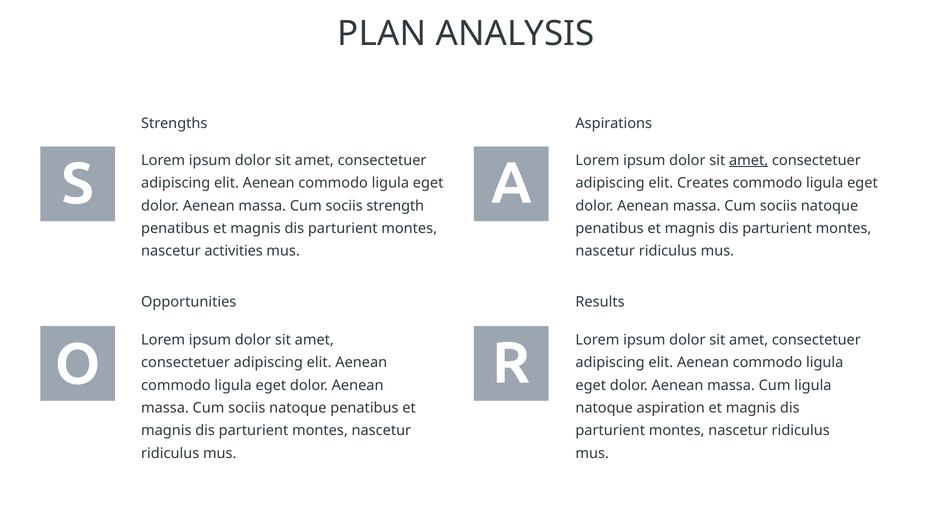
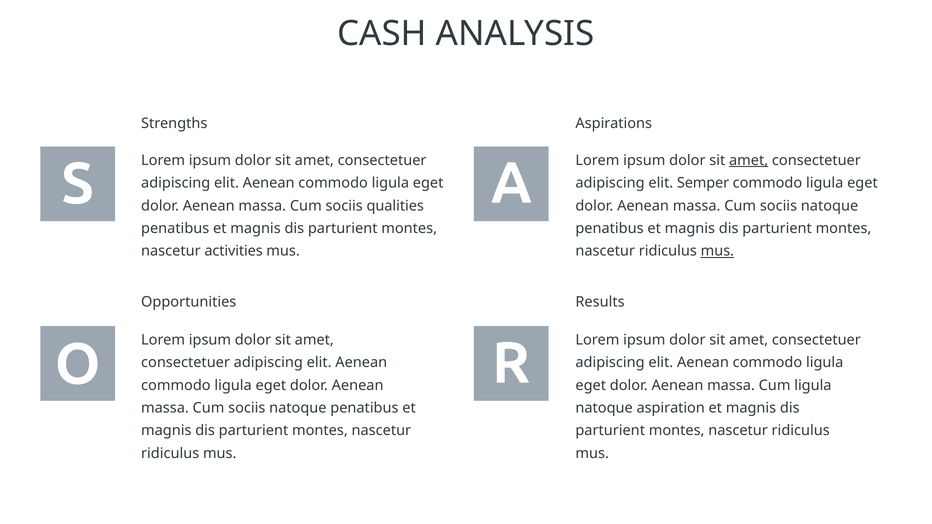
PLAN: PLAN -> CASH
Creates: Creates -> Semper
strength: strength -> qualities
mus at (717, 251) underline: none -> present
